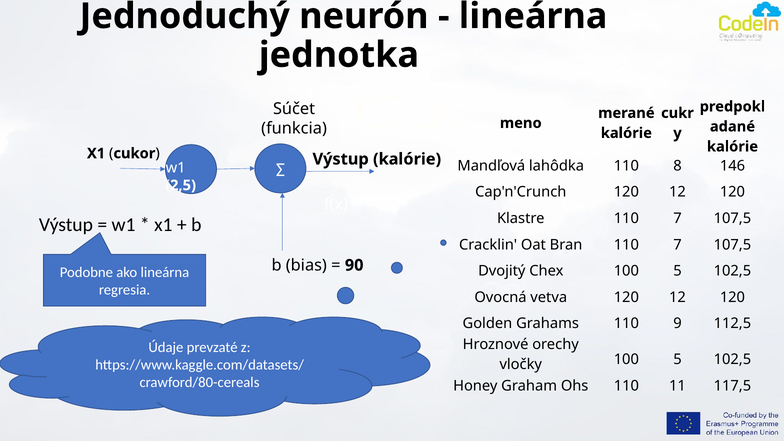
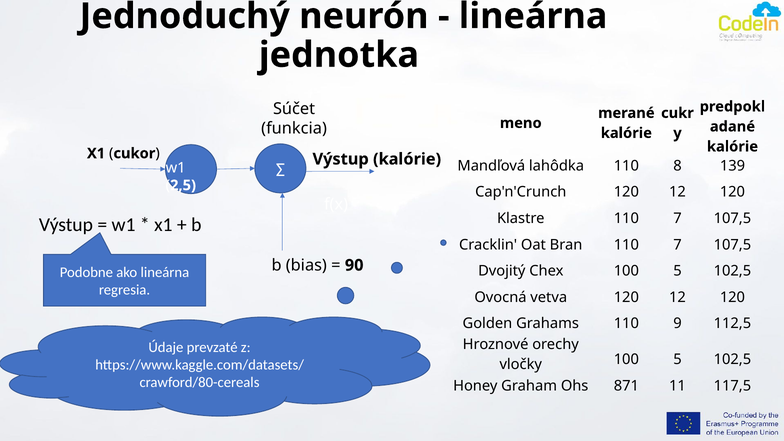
146: 146 -> 139
Ohs 110: 110 -> 871
